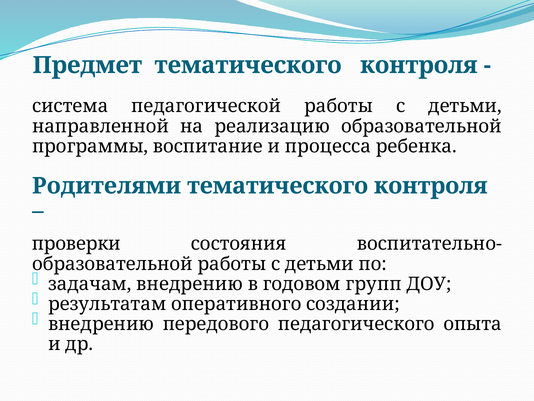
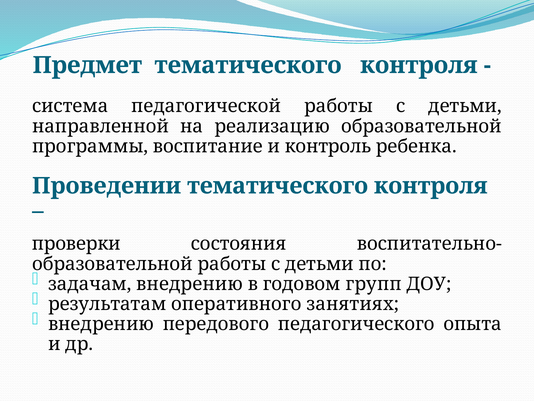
процесса: процесса -> контроль
Родителями: Родителями -> Проведении
создании: создании -> занятиях
